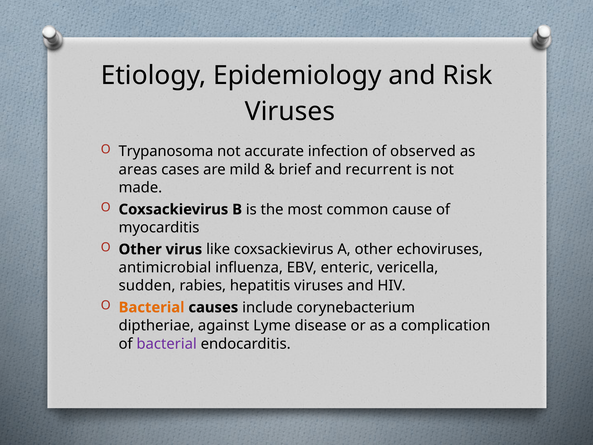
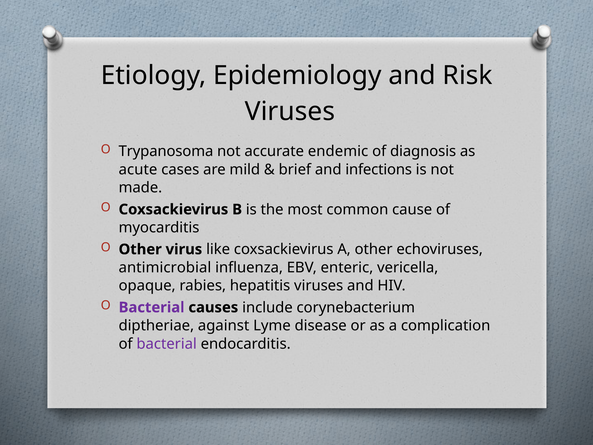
infection: infection -> endemic
observed: observed -> diagnosis
areas: areas -> acute
recurrent: recurrent -> infections
sudden: sudden -> opaque
Bacterial at (152, 307) colour: orange -> purple
